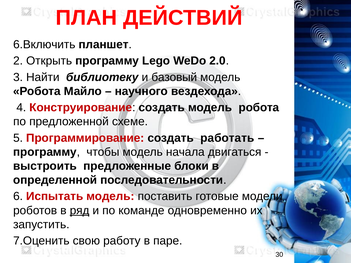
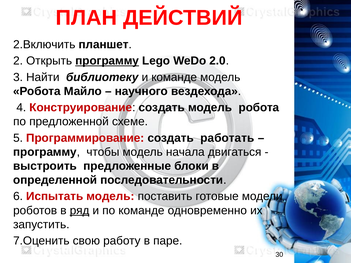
6.Включить: 6.Включить -> 2.Включить
программу at (107, 61) underline: none -> present
и базовый: базовый -> команде
